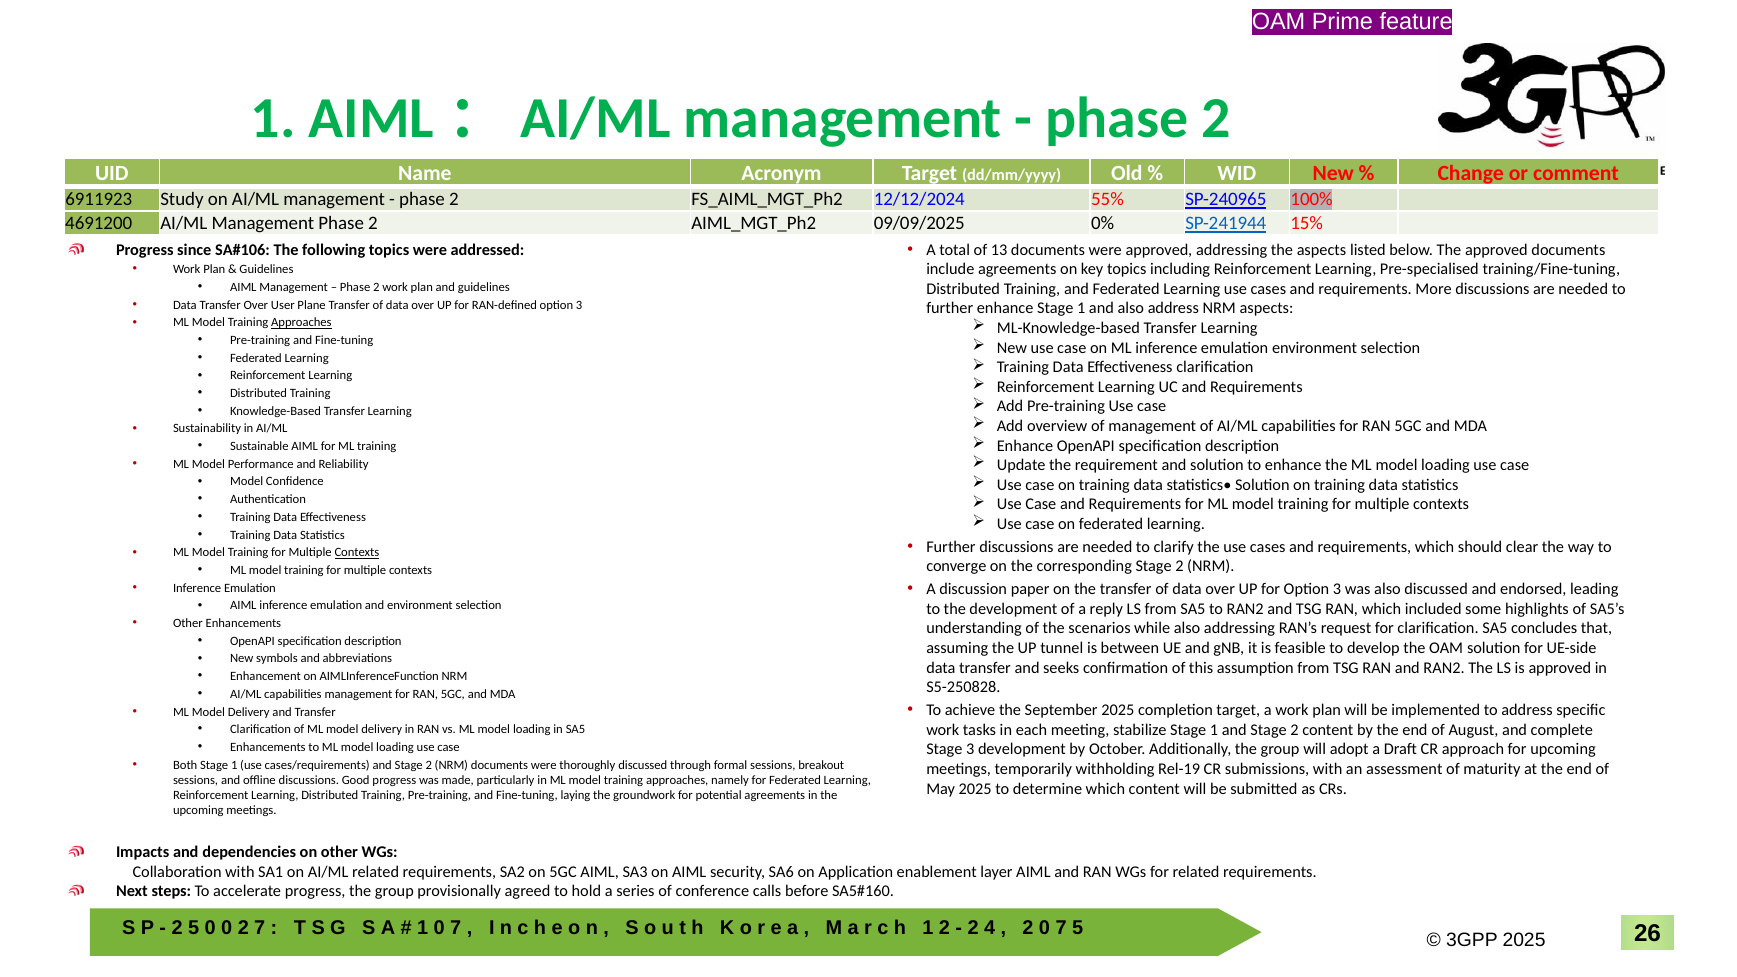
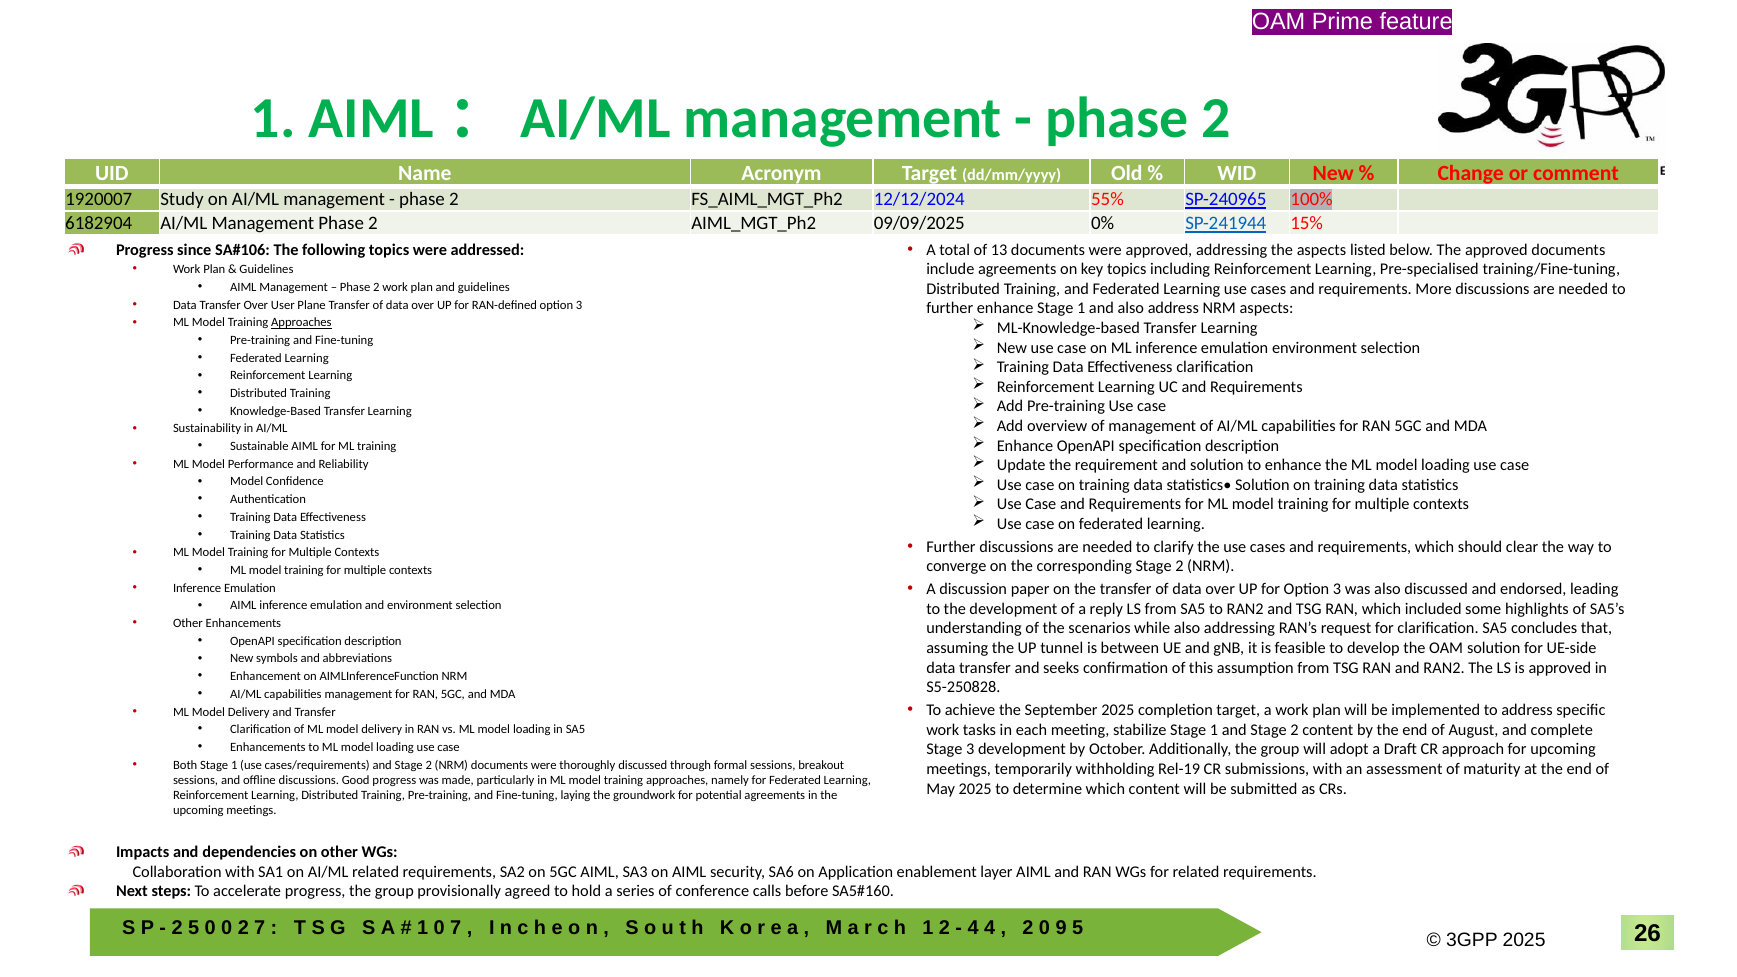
6911923: 6911923 -> 1920007
4691200: 4691200 -> 6182904
Contexts at (357, 553) underline: present -> none
2 at (973, 928): 2 -> 4
7 at (1061, 928): 7 -> 9
